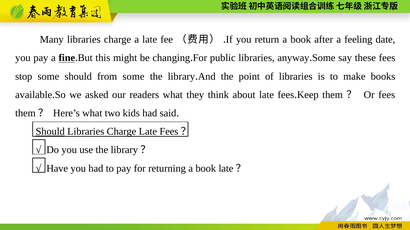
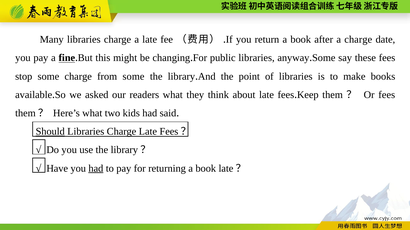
a feeling: feeling -> charge
some should: should -> charge
had at (96, 169) underline: none -> present
